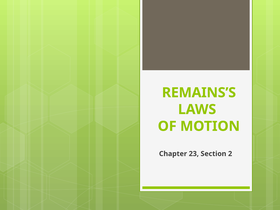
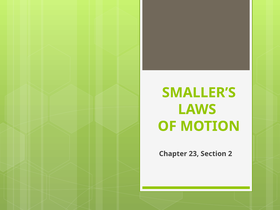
REMAINS’S: REMAINS’S -> SMALLER’S
